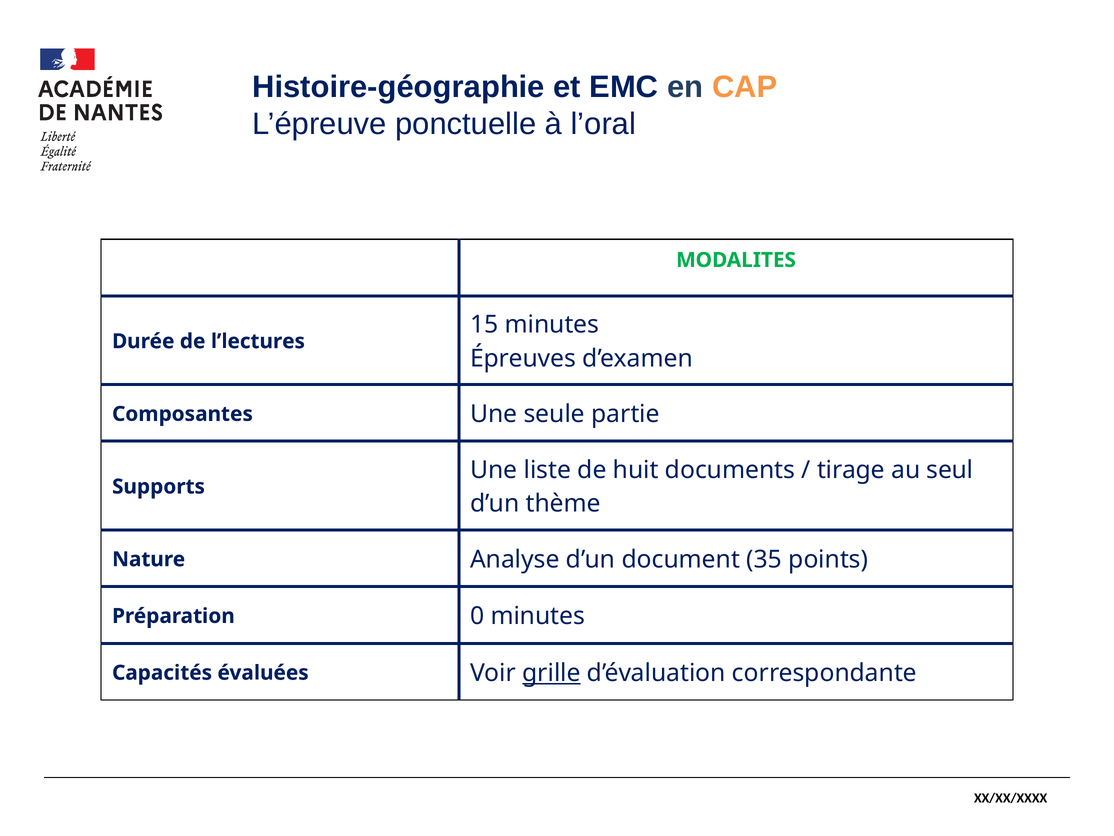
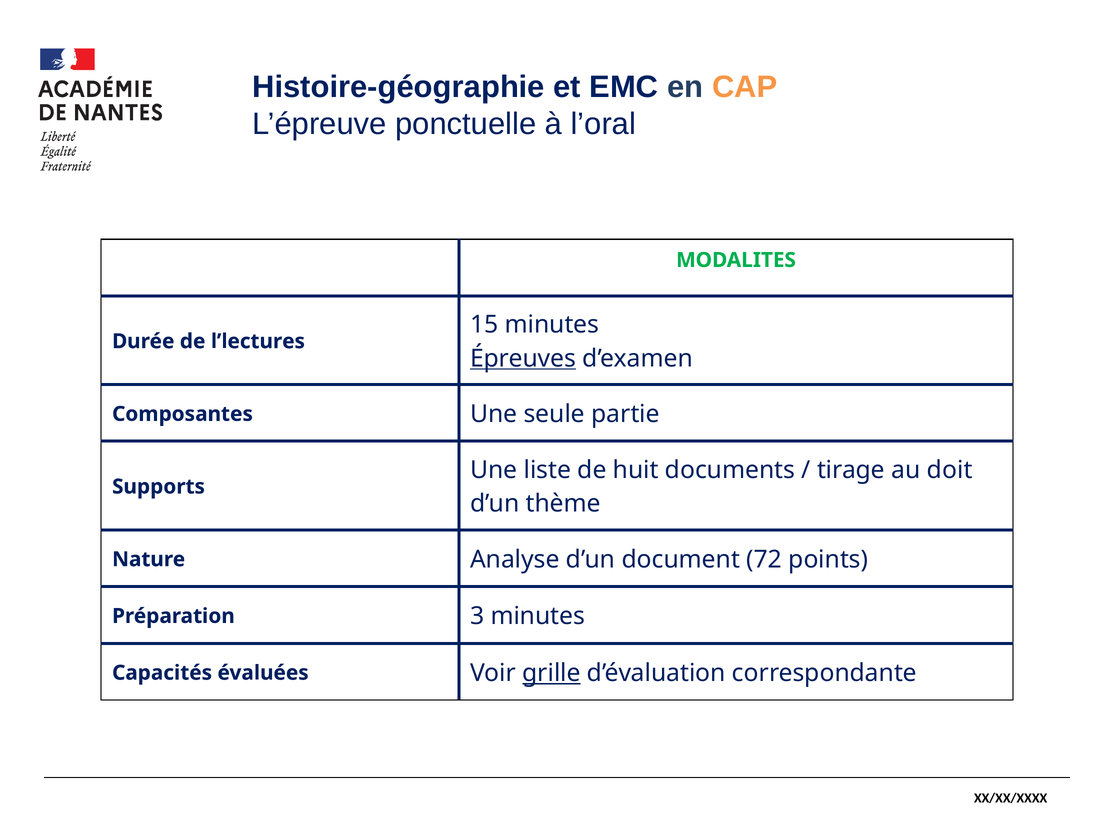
Épreuves underline: none -> present
seul: seul -> doit
35: 35 -> 72
0: 0 -> 3
